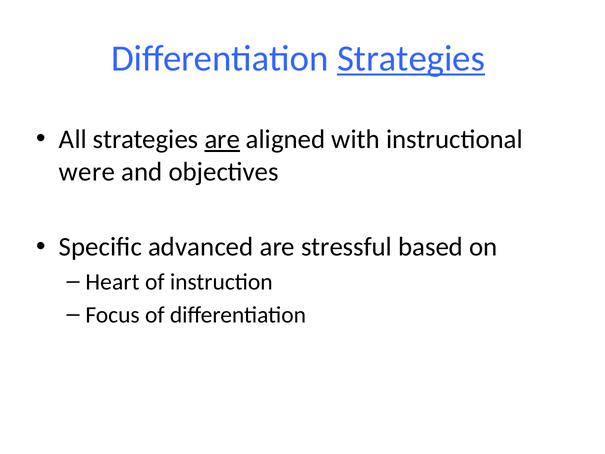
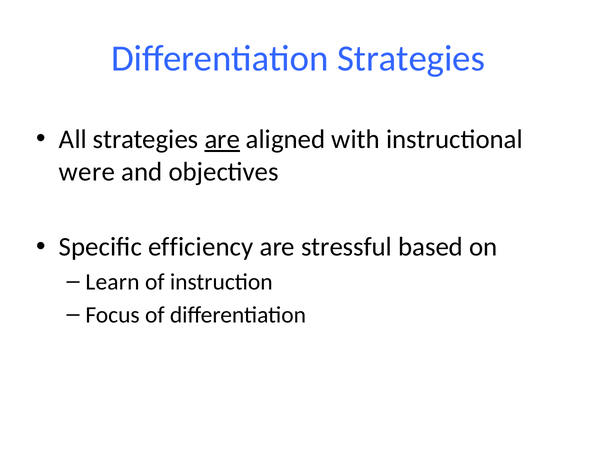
Strategies at (411, 59) underline: present -> none
advanced: advanced -> efficiency
Heart: Heart -> Learn
